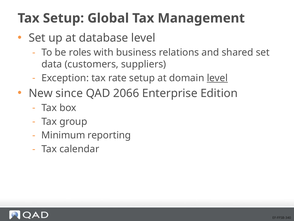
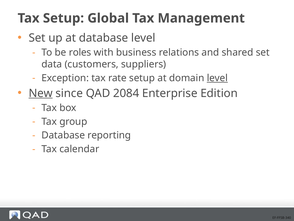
New underline: none -> present
2066: 2066 -> 2084
Minimum at (63, 135): Minimum -> Database
